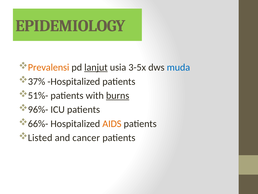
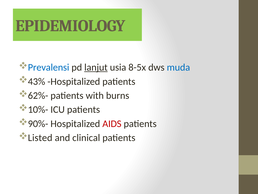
Prevalensi colour: orange -> blue
3-5x: 3-5x -> 8-5x
37%: 37% -> 43%
51%-: 51%- -> 62%-
burns underline: present -> none
96%-: 96%- -> 10%-
66%-: 66%- -> 90%-
AIDS colour: orange -> red
cancer: cancer -> clinical
